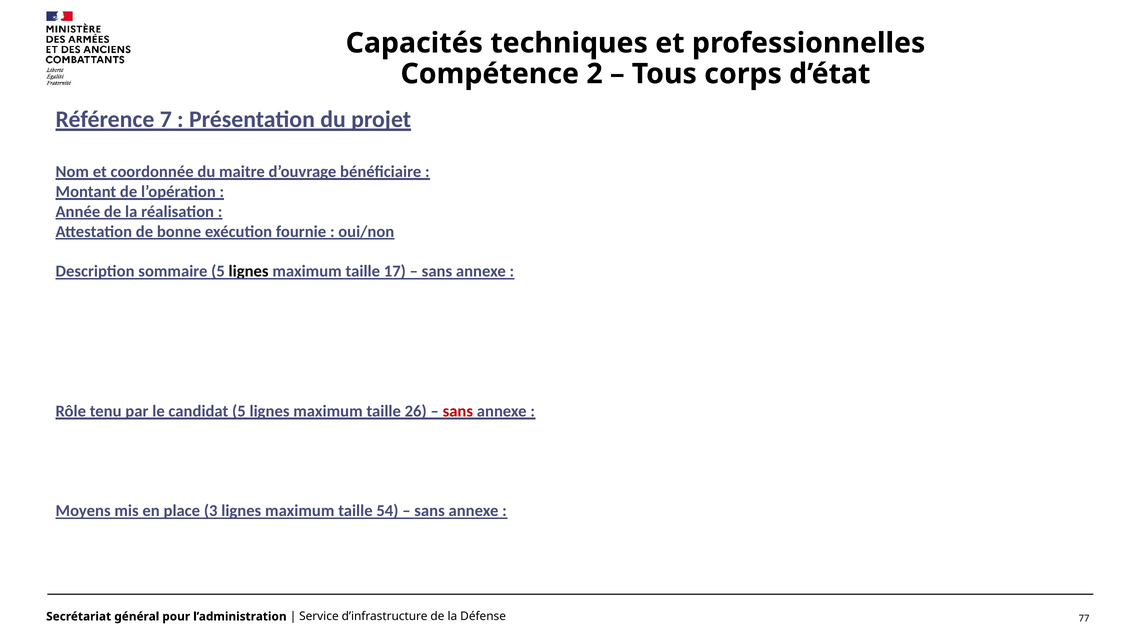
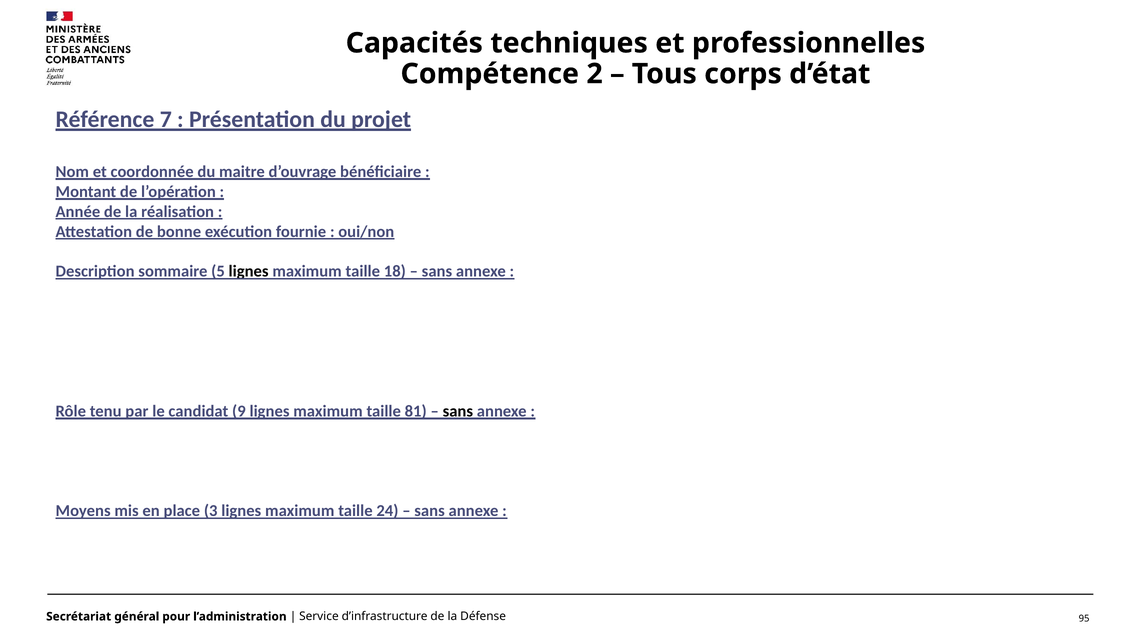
17: 17 -> 18
candidat 5: 5 -> 9
26: 26 -> 81
sans at (458, 411) colour: red -> black
54: 54 -> 24
77: 77 -> 95
